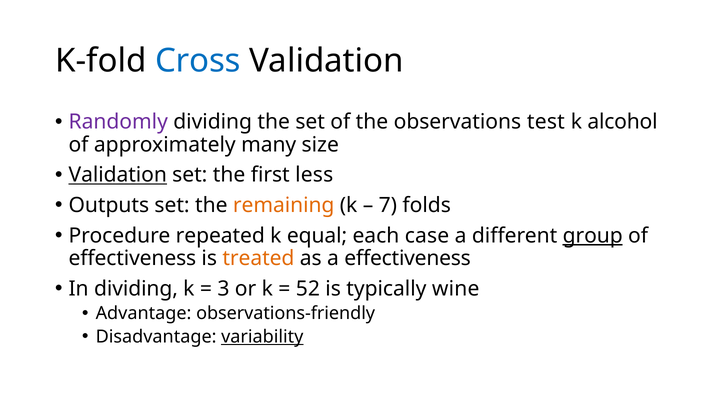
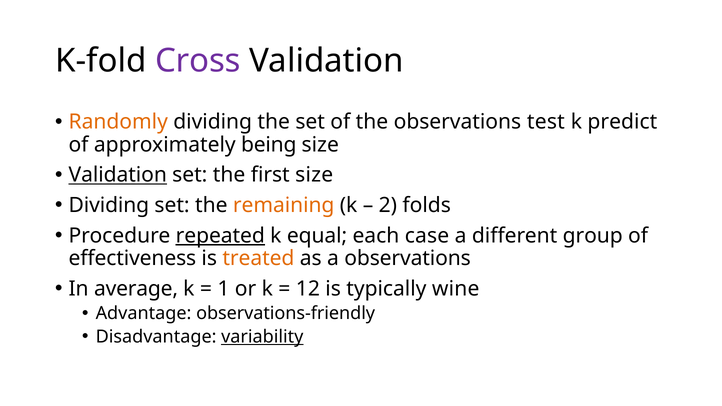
Cross colour: blue -> purple
Randomly colour: purple -> orange
alcohol: alcohol -> predict
many: many -> being
first less: less -> size
Outputs at (109, 205): Outputs -> Dividing
7: 7 -> 2
repeated underline: none -> present
group underline: present -> none
a effectiveness: effectiveness -> observations
In dividing: dividing -> average
3: 3 -> 1
52: 52 -> 12
